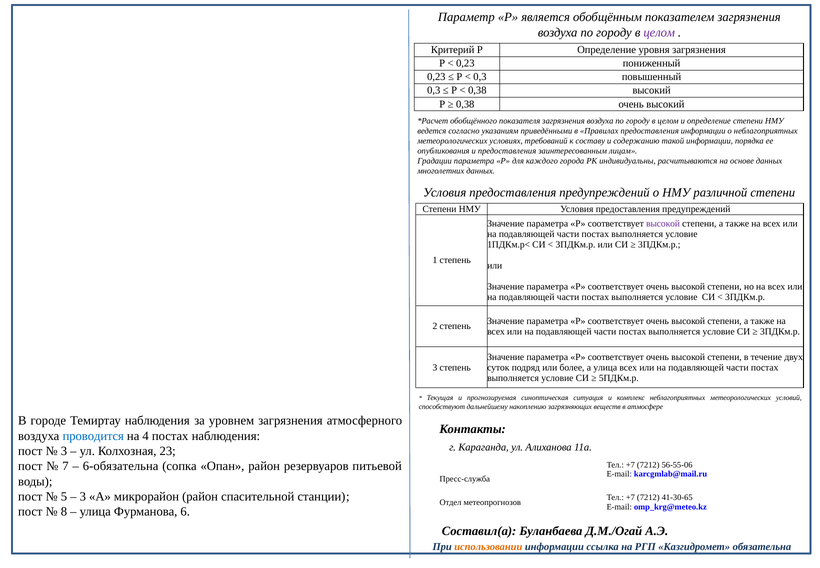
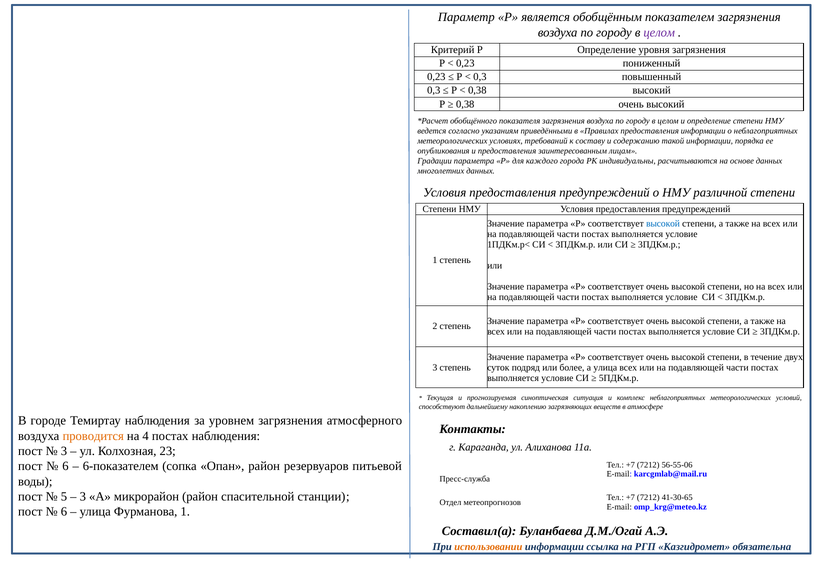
высокой at (663, 223) colour: purple -> blue
проводится colour: blue -> orange
7 at (66, 466): 7 -> 6
6-обязательна: 6-обязательна -> 6-показателем
8 at (64, 511): 8 -> 6
Фурманова 6: 6 -> 1
